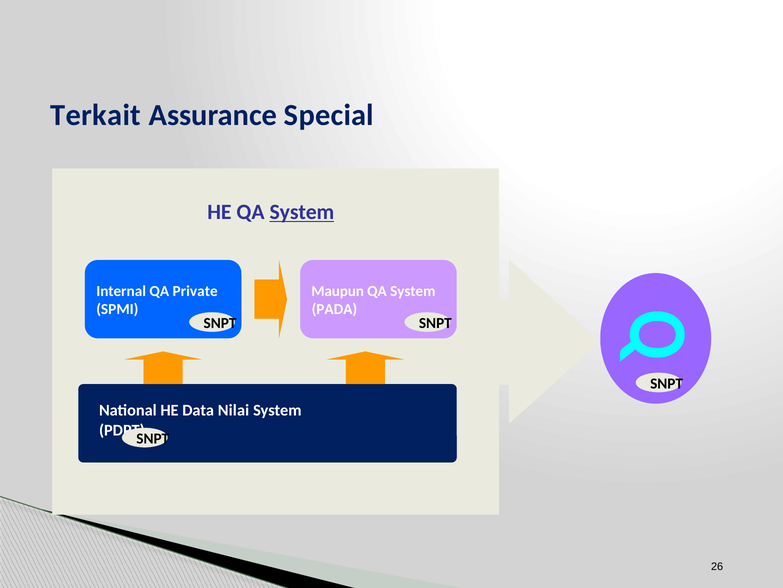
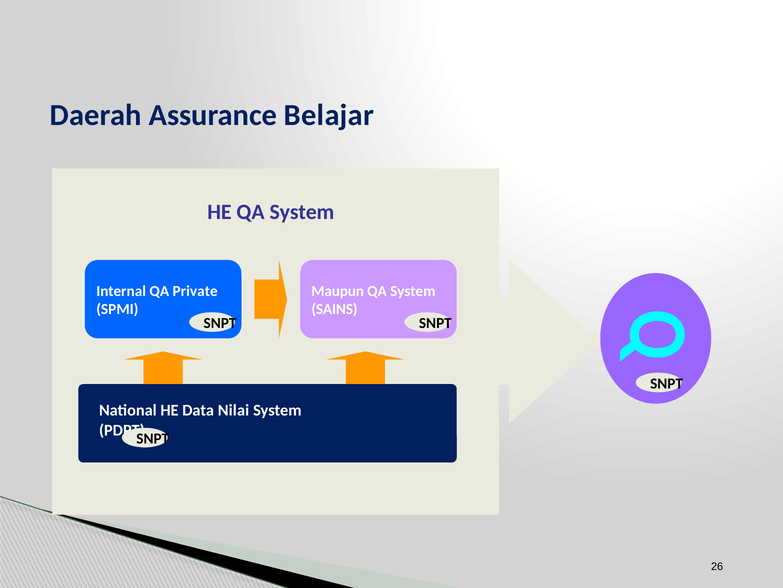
Terkait: Terkait -> Daerah
Special: Special -> Belajar
System at (302, 212) underline: present -> none
PADA: PADA -> SAINS
